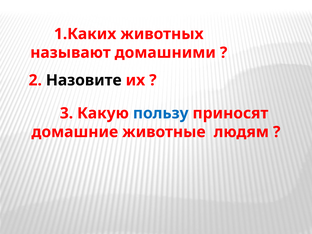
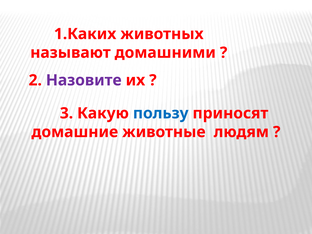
Назовите colour: black -> purple
